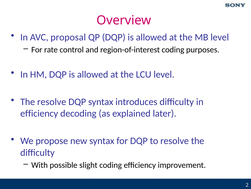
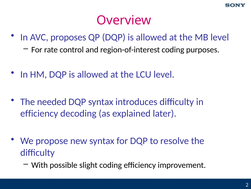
proposal: proposal -> proposes
The resolve: resolve -> needed
